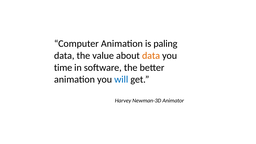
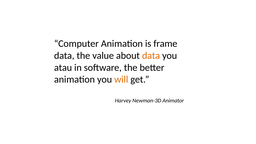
paling: paling -> frame
time: time -> atau
will colour: blue -> orange
